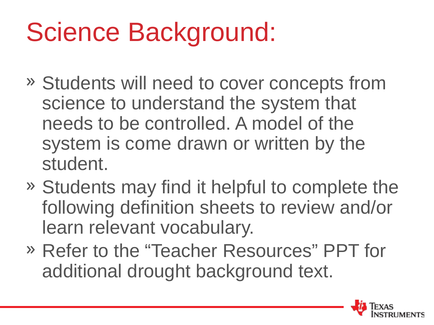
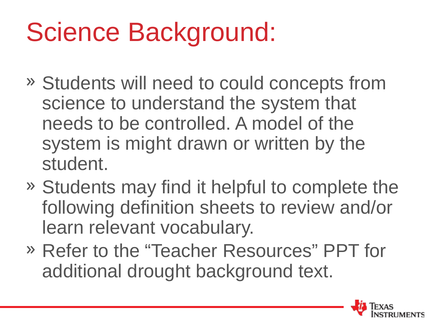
cover: cover -> could
come: come -> might
